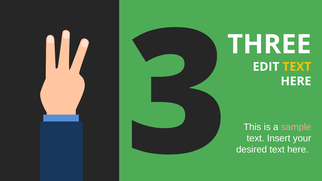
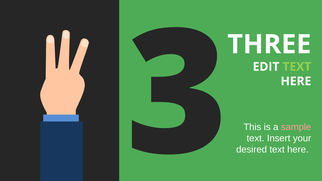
TEXT at (297, 67) colour: yellow -> light green
